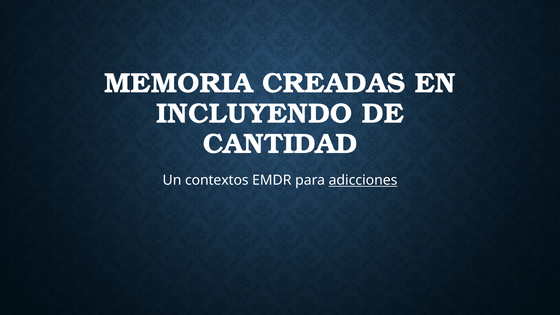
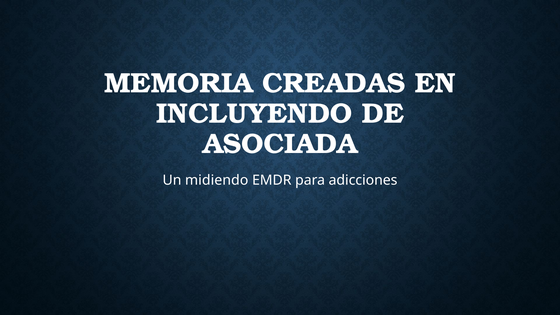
CANTIDAD: CANTIDAD -> ASOCIADA
contextos: contextos -> midiendo
adicciones underline: present -> none
